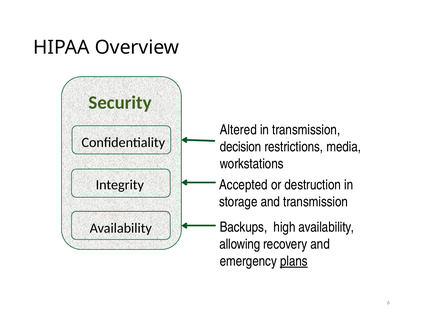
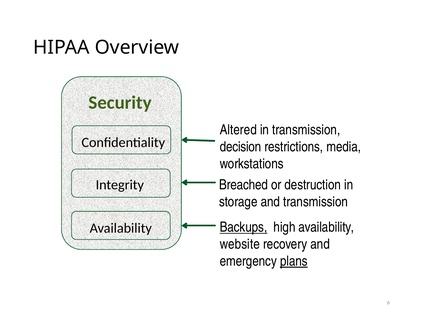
Accepted: Accepted -> Breached
Backups underline: none -> present
allowing: allowing -> website
